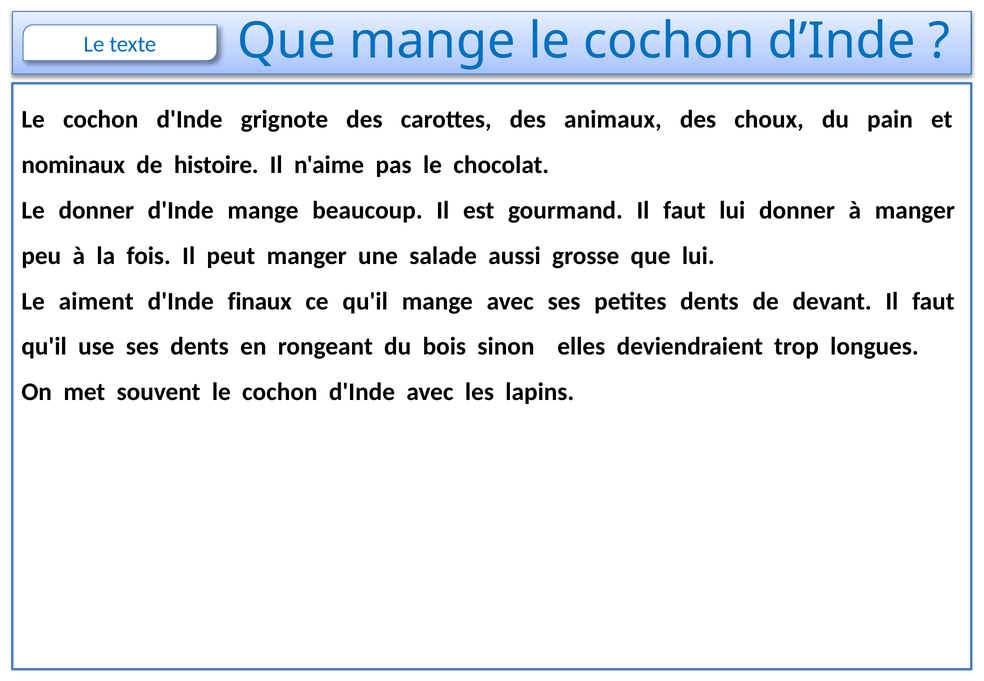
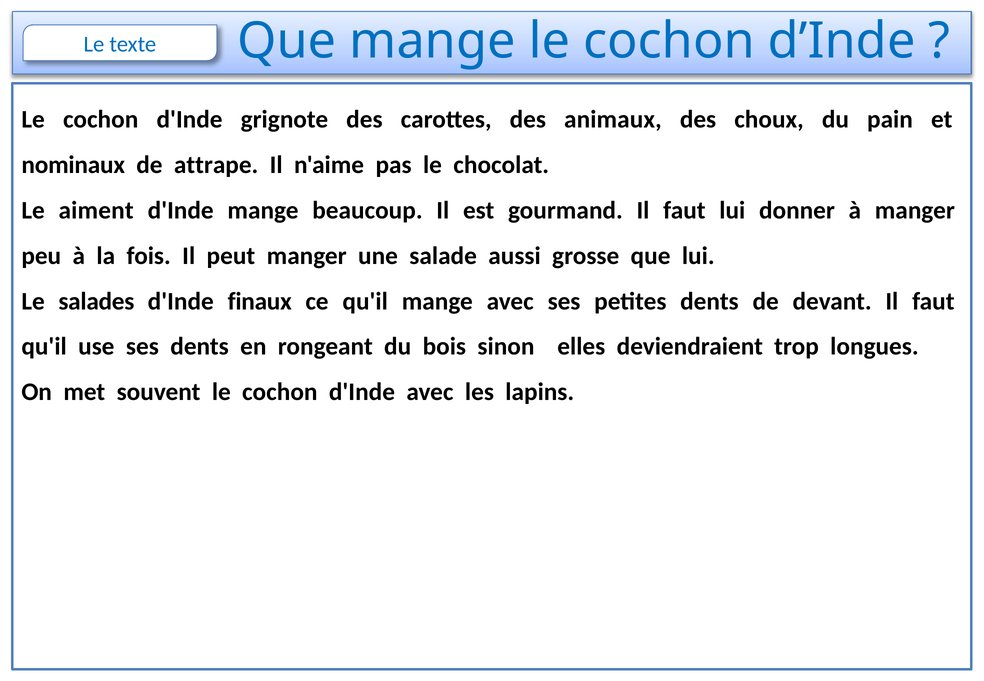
histoire: histoire -> attrape
Le donner: donner -> aiment
aiment: aiment -> salades
